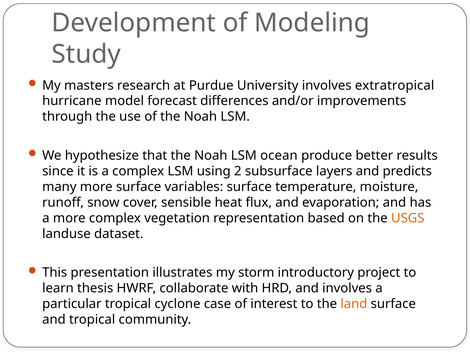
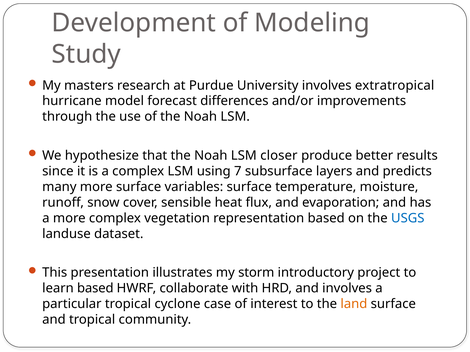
ocean: ocean -> closer
2: 2 -> 7
USGS colour: orange -> blue
learn thesis: thesis -> based
